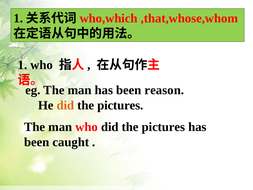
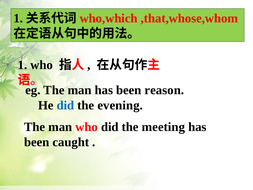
did at (65, 105) colour: orange -> blue
pictures at (120, 105): pictures -> evening
who did the pictures: pictures -> meeting
